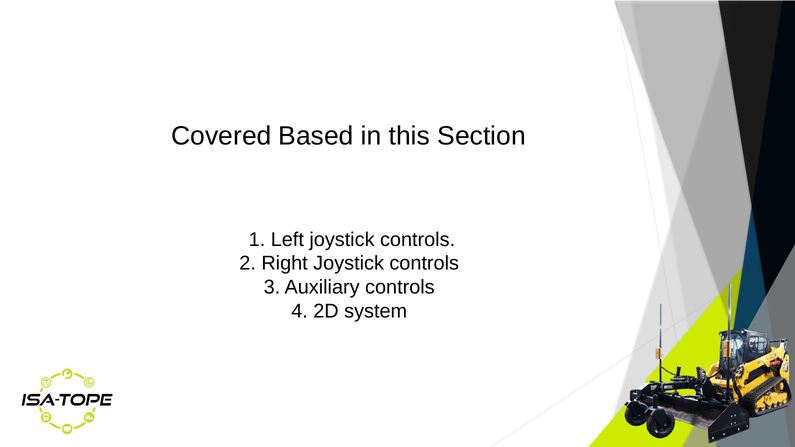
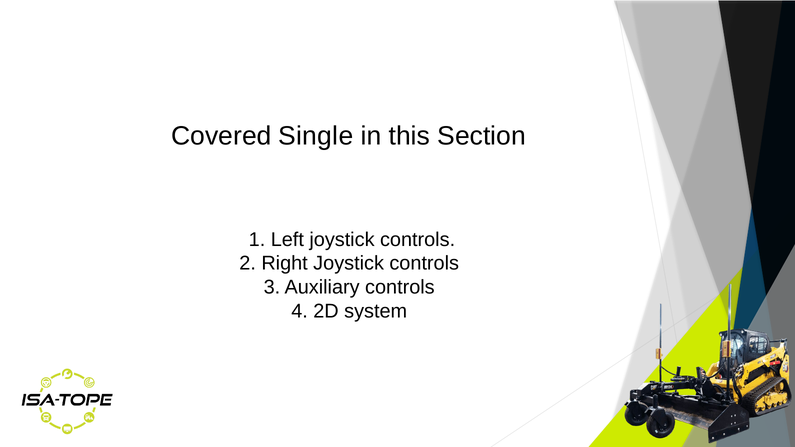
Based: Based -> Single
